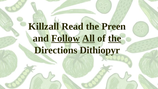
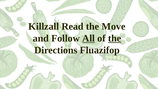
Preen: Preen -> Move
Follow underline: present -> none
Dithiopyr: Dithiopyr -> Fluazifop
